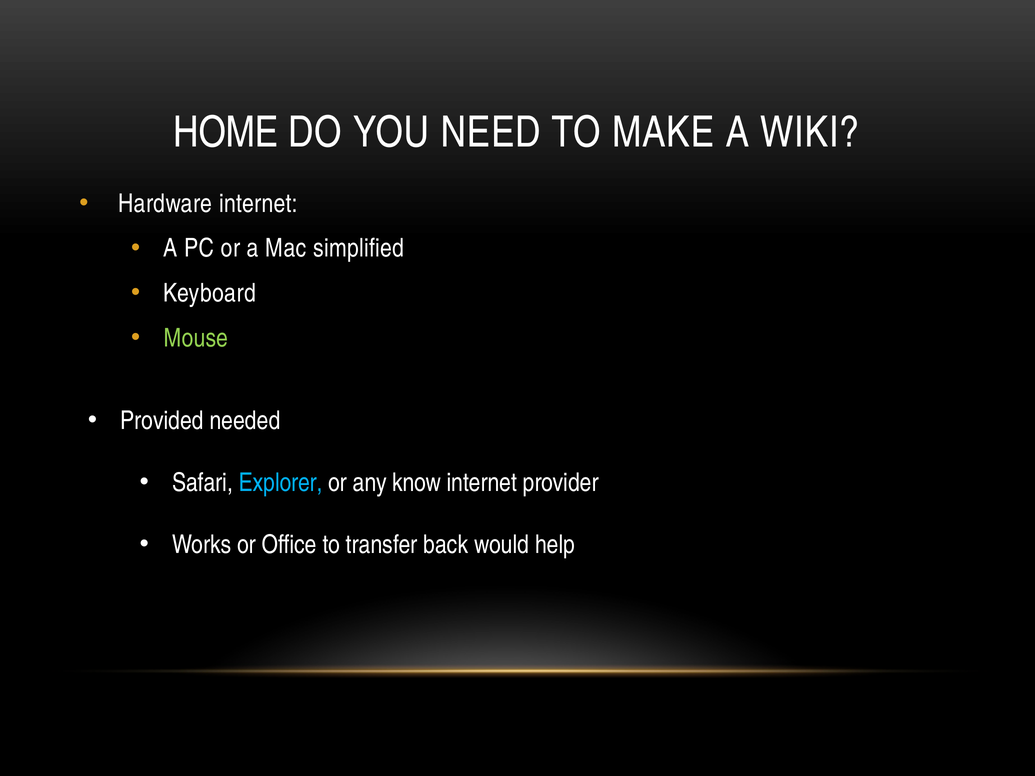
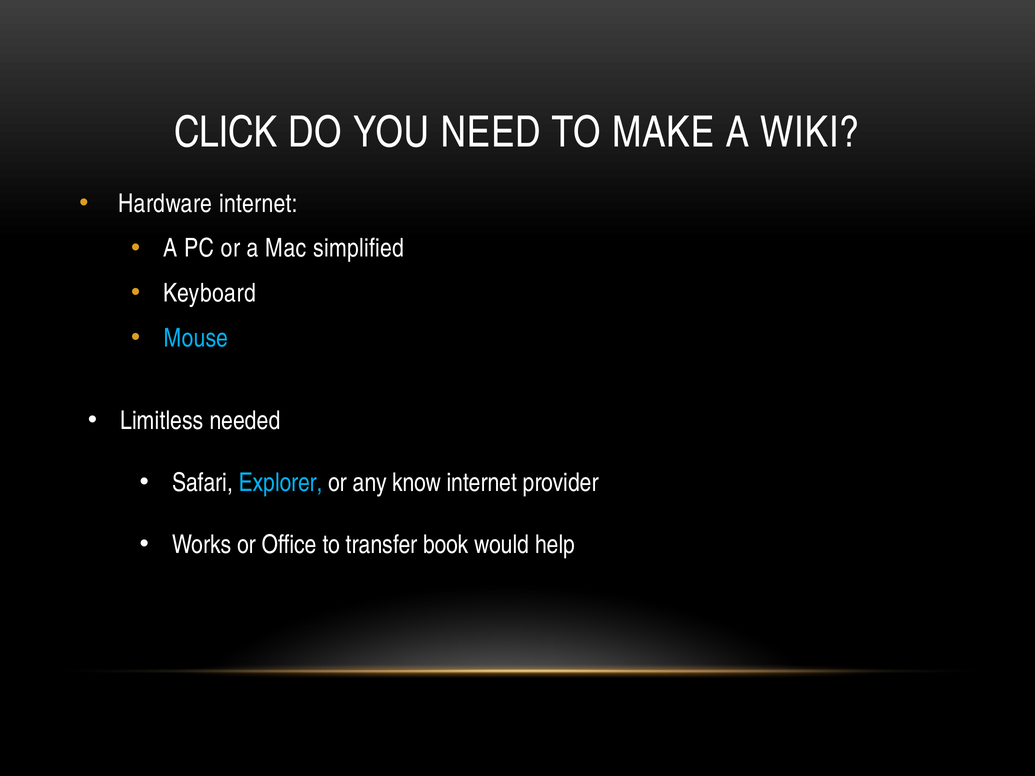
HOME: HOME -> CLICK
Mouse colour: light green -> light blue
Provided: Provided -> Limitless
back: back -> book
